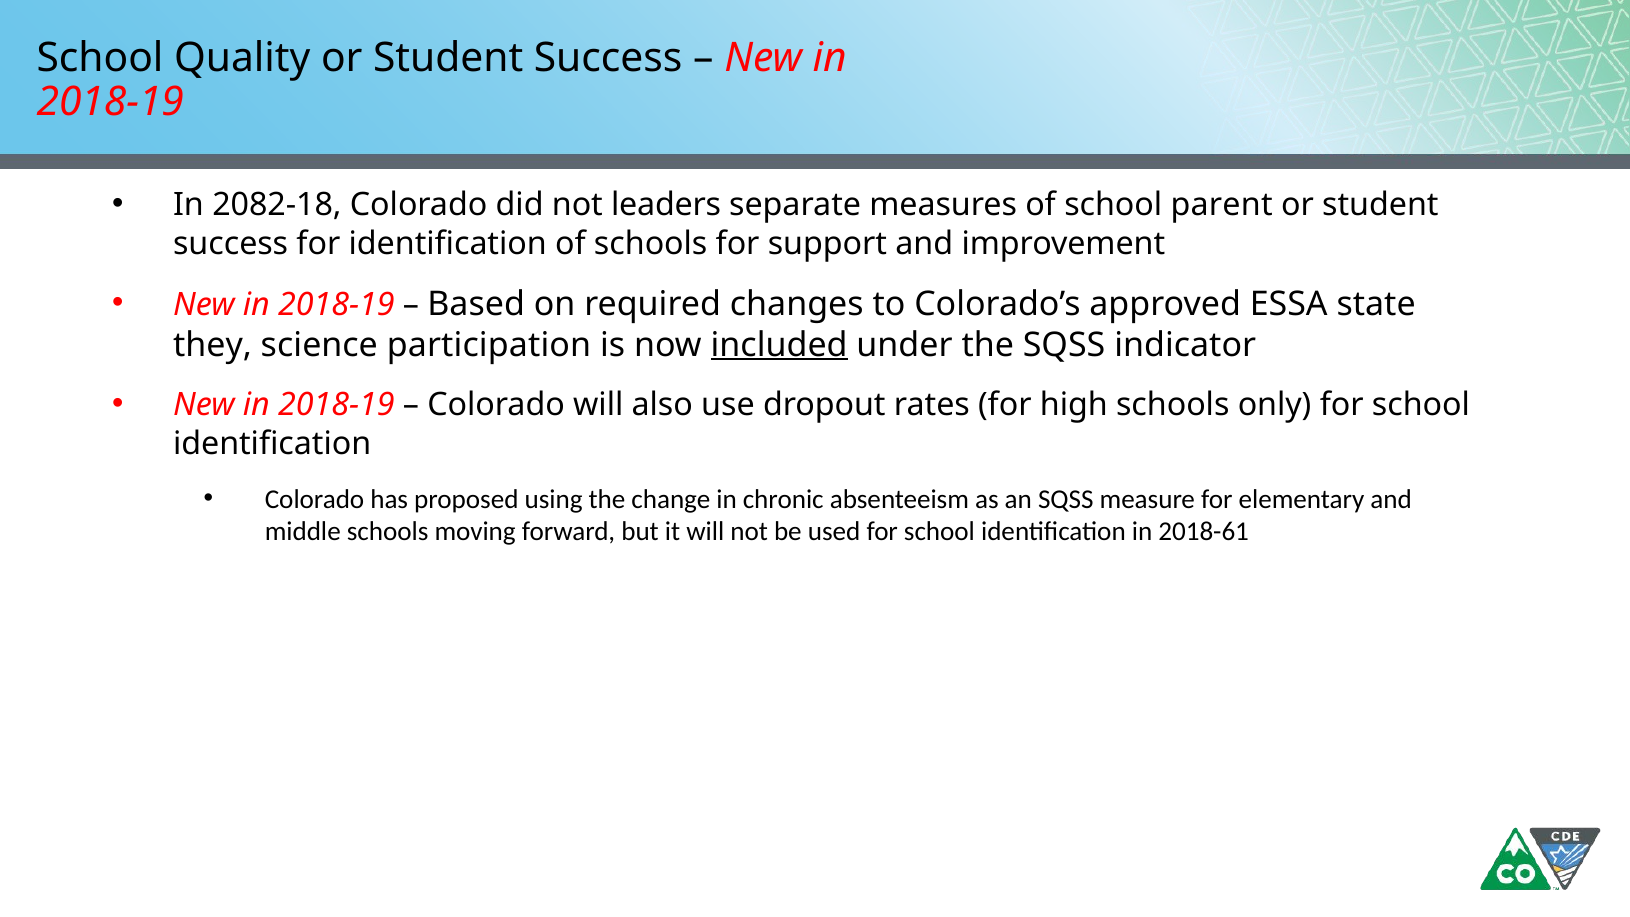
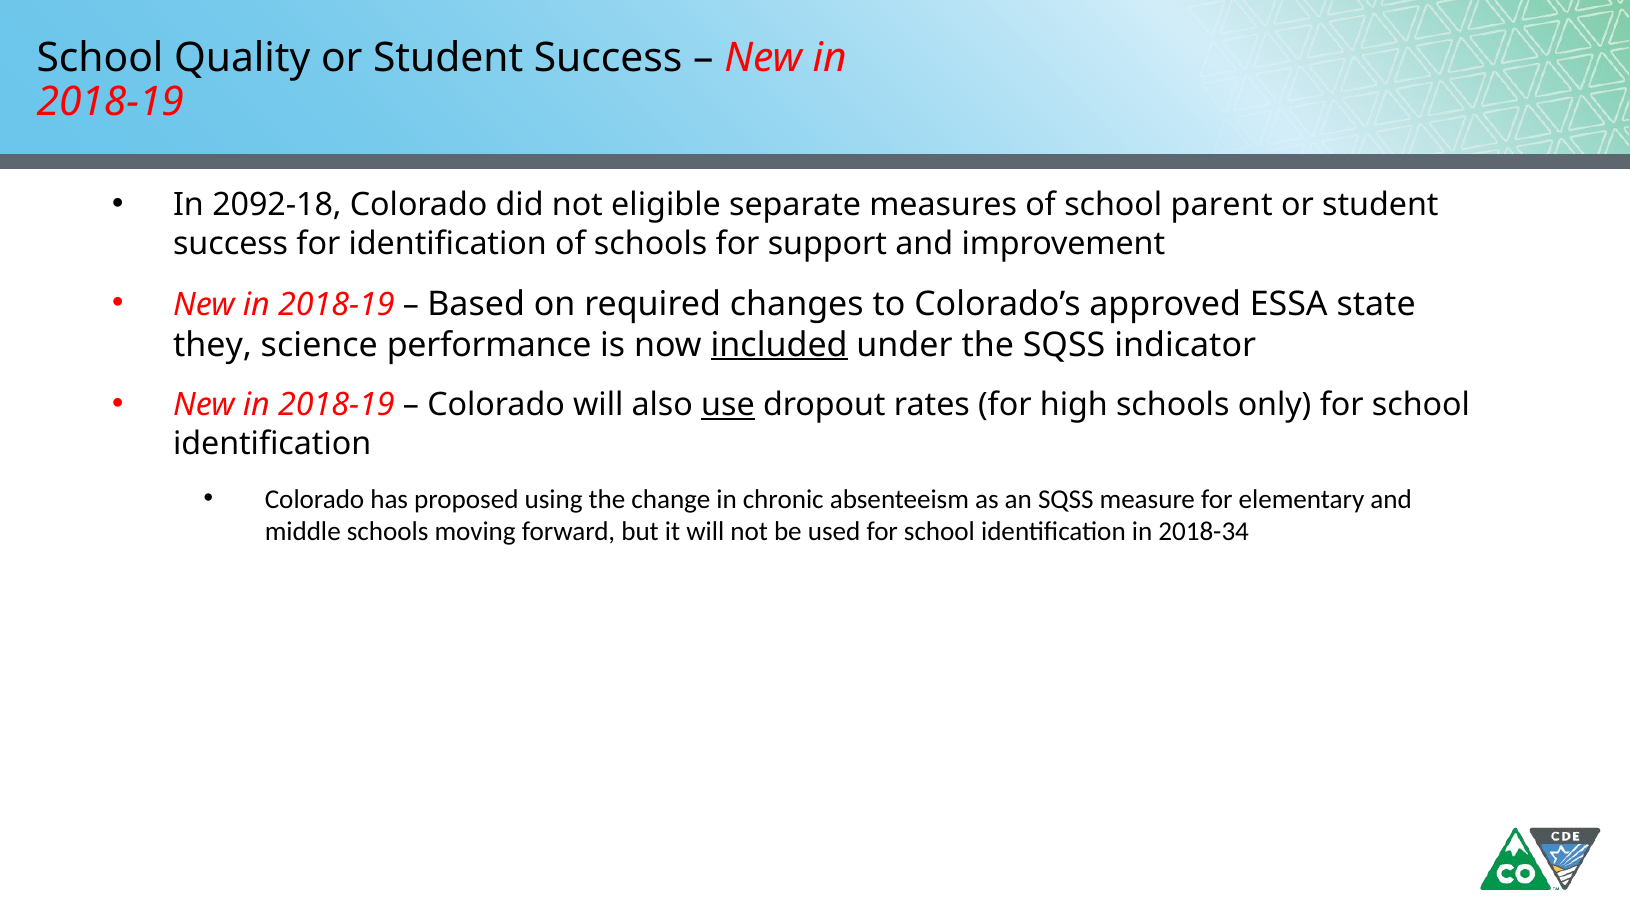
2082-18: 2082-18 -> 2092-18
leaders: leaders -> eligible
participation: participation -> performance
use underline: none -> present
2018-61: 2018-61 -> 2018-34
